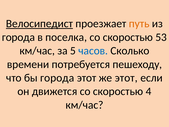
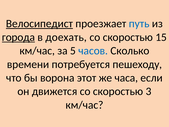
путь colour: orange -> blue
города at (18, 37) underline: none -> present
поселка: поселка -> доехать
53: 53 -> 15
бы города: города -> ворона
же этот: этот -> часа
4: 4 -> 3
